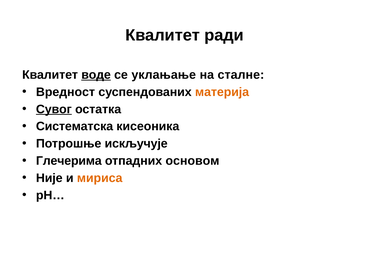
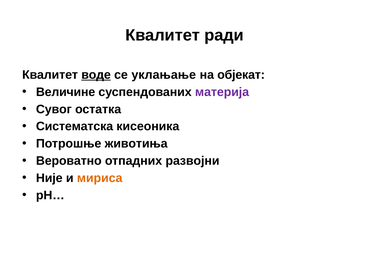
сталне: сталне -> објекат
Вредност: Вредност -> Величине
материја colour: orange -> purple
Сувог underline: present -> none
искључује: искључује -> животиња
Глечерима: Глечерима -> Вероватно
основом: основом -> развојни
